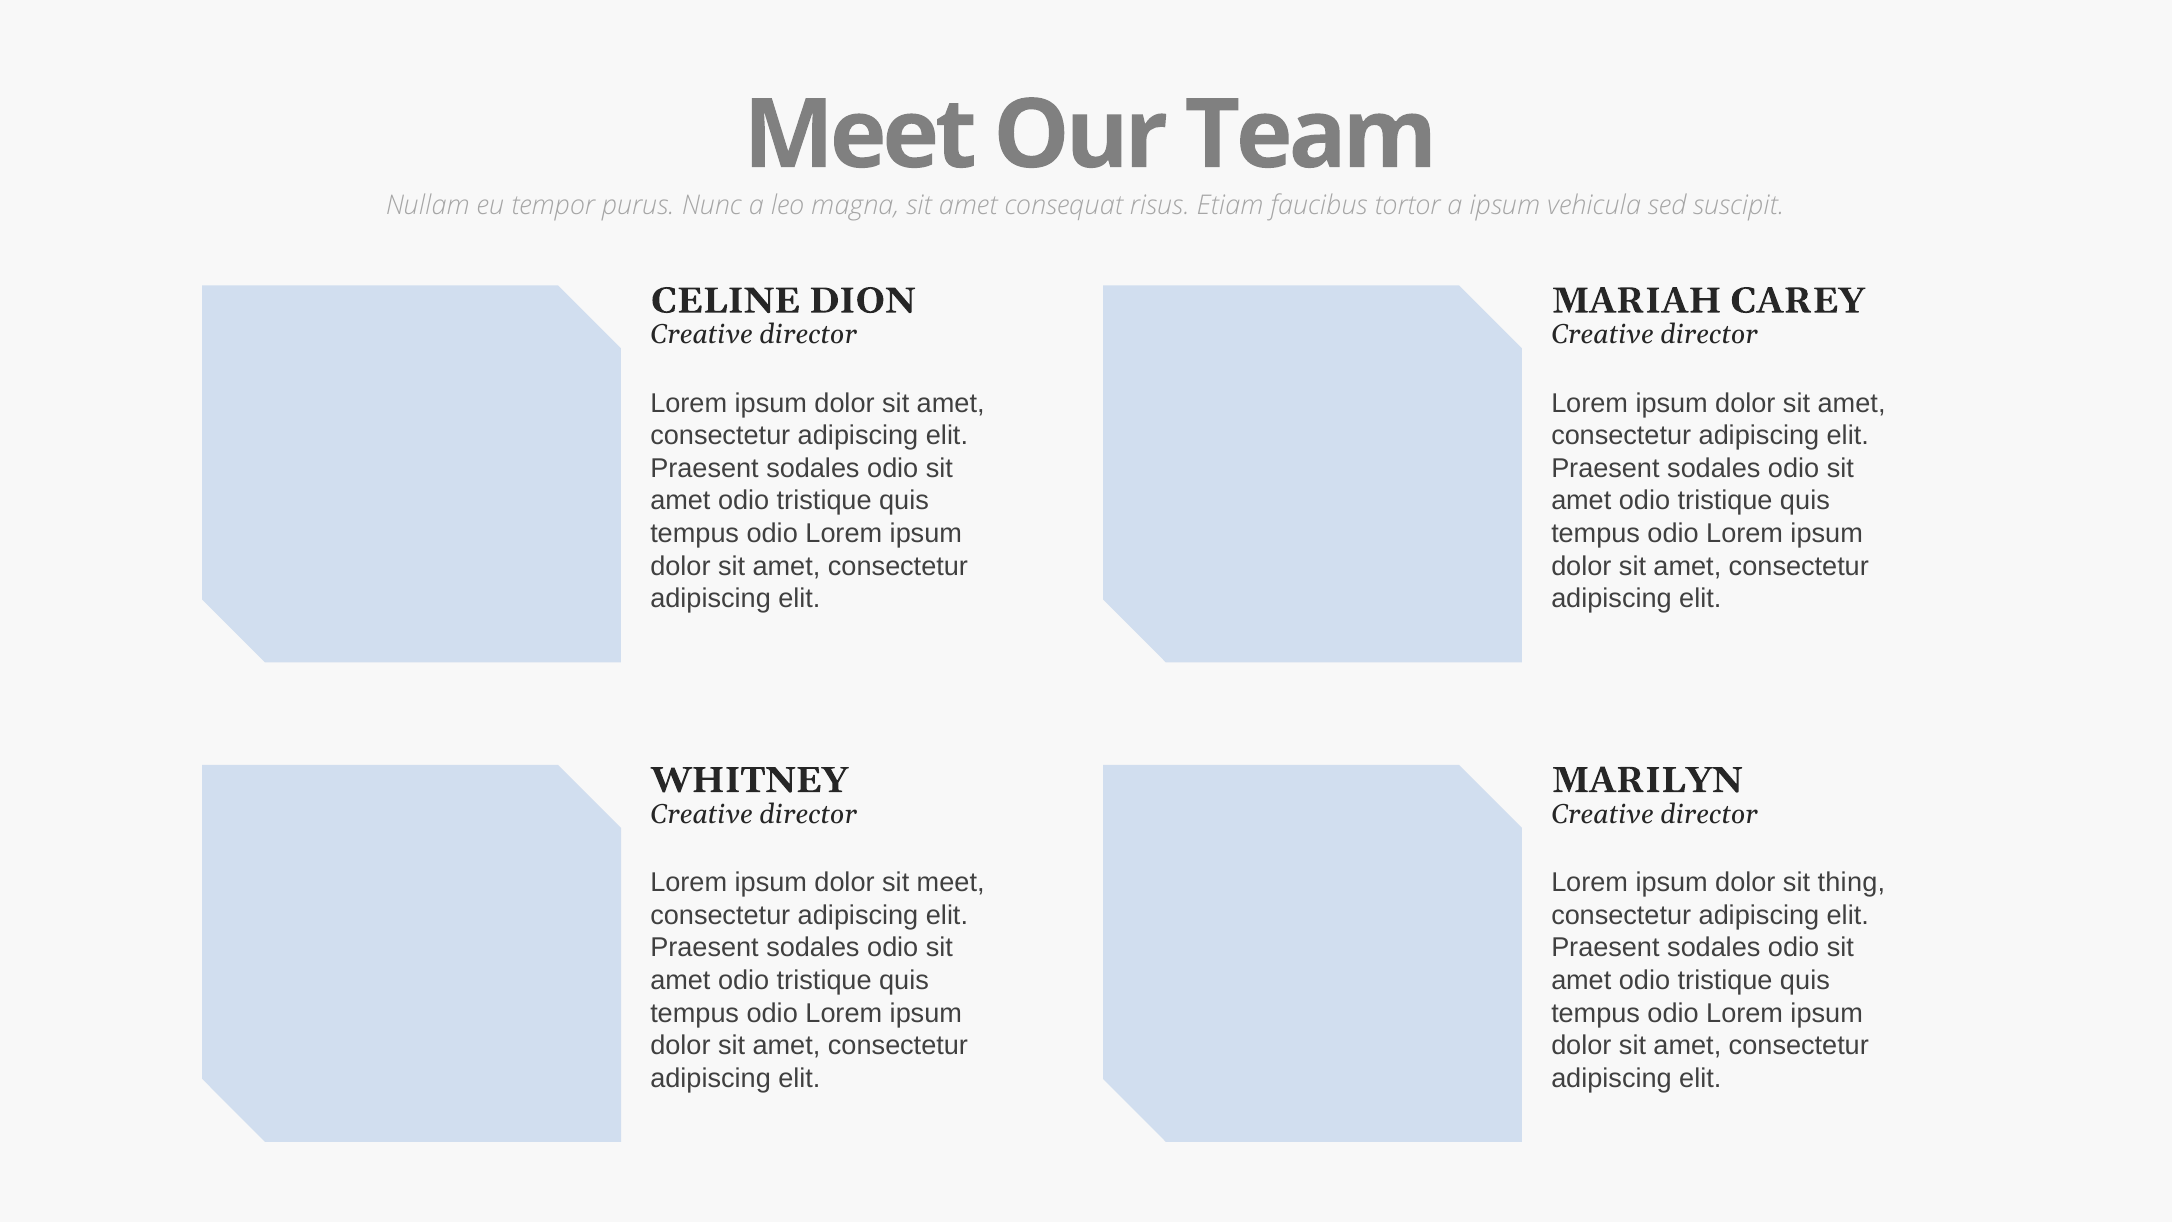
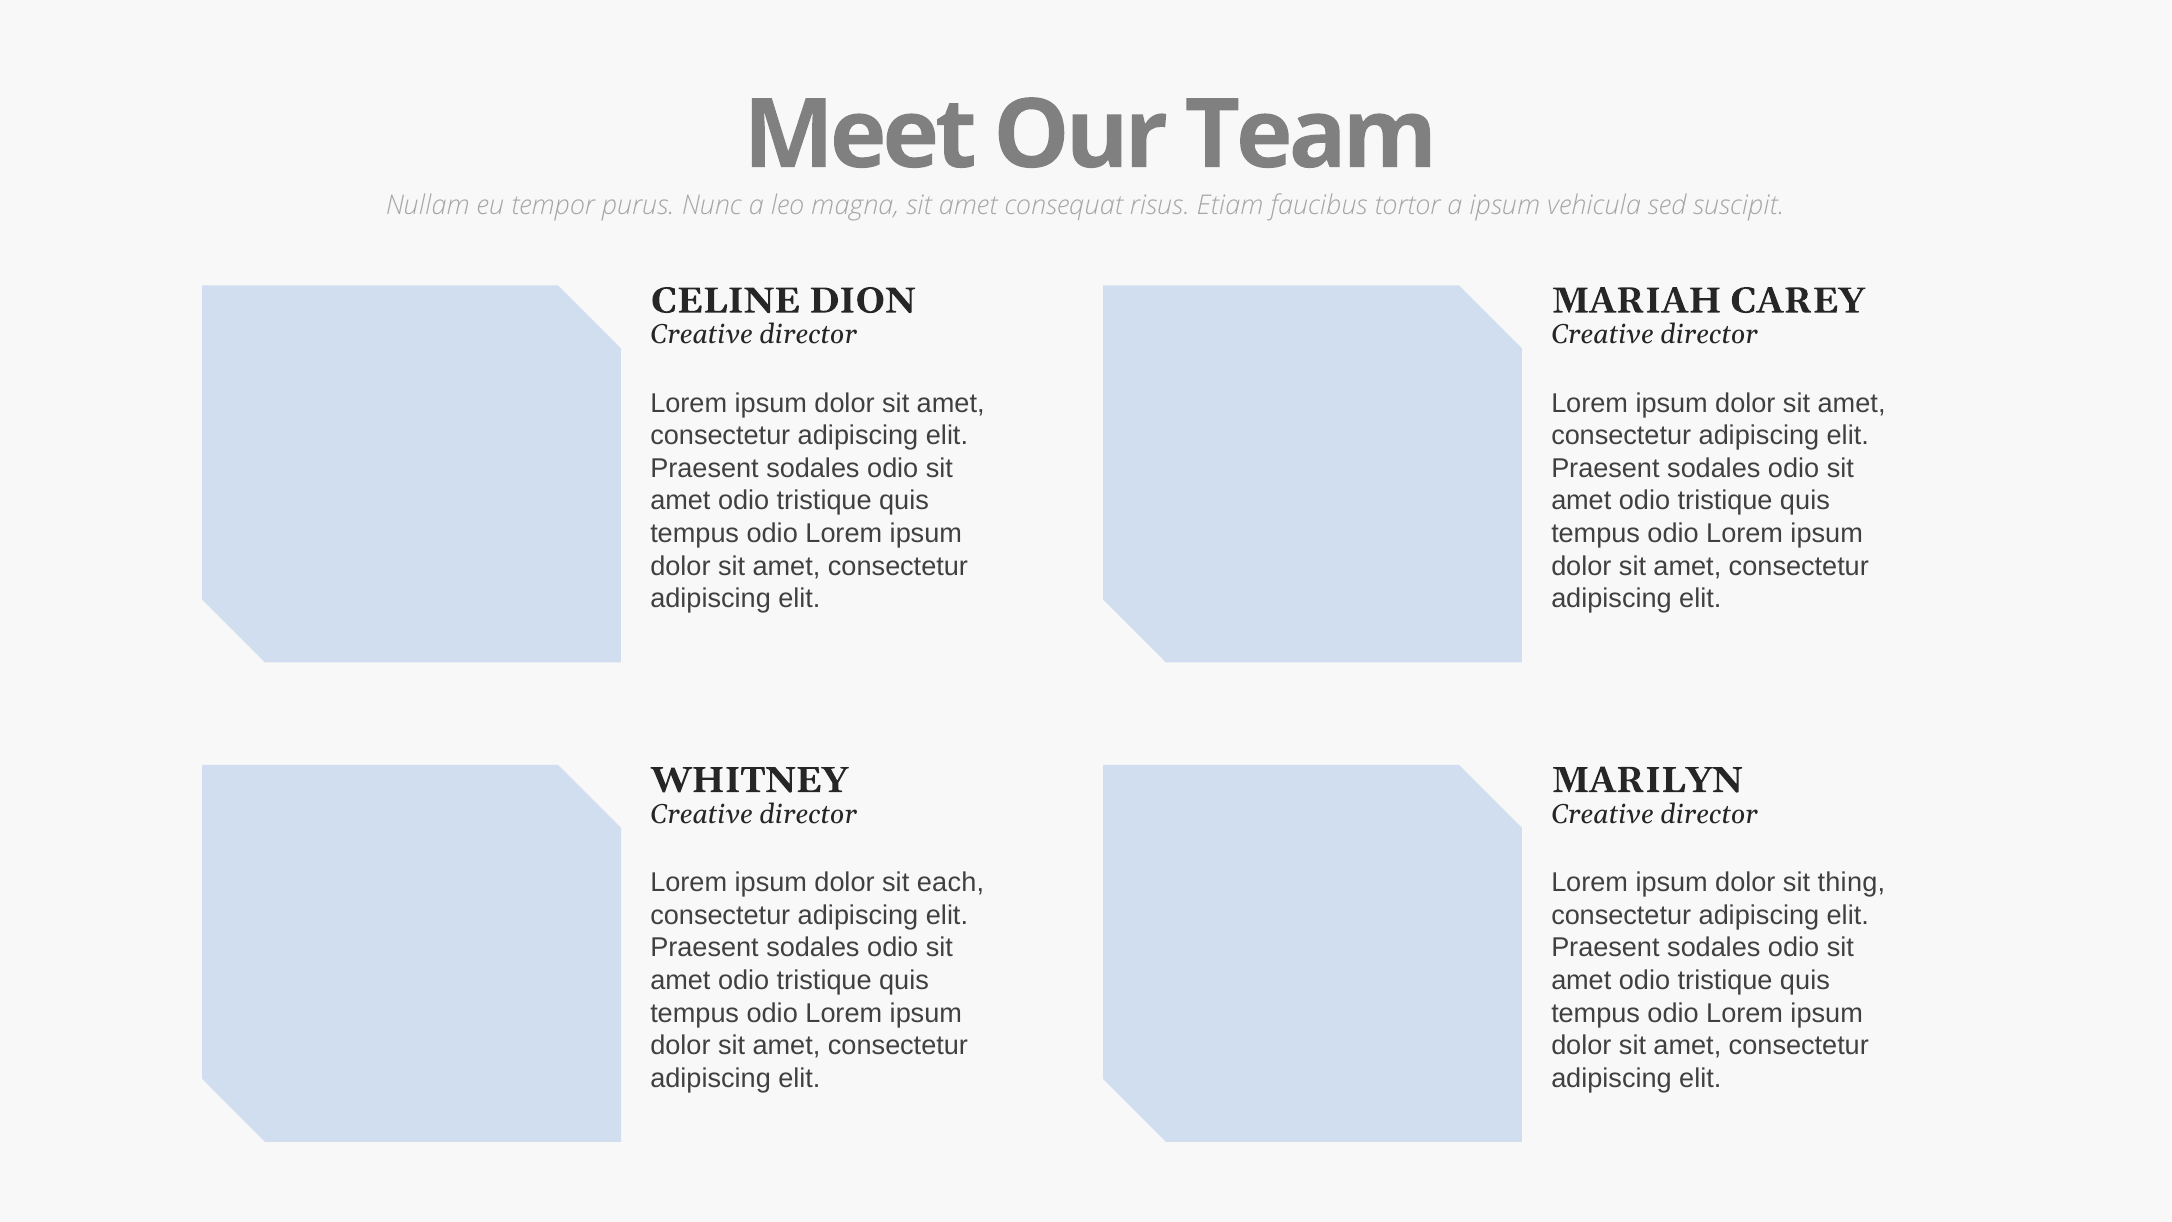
sit meet: meet -> each
